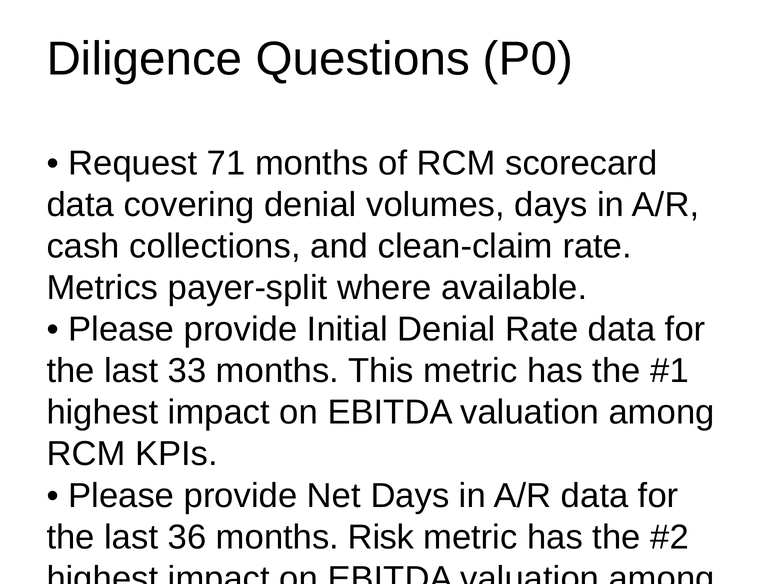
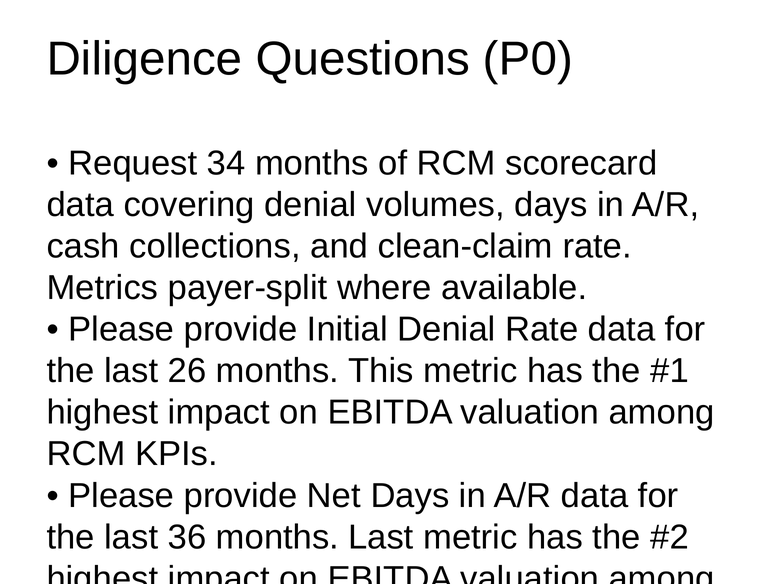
71: 71 -> 34
33: 33 -> 26
months Risk: Risk -> Last
